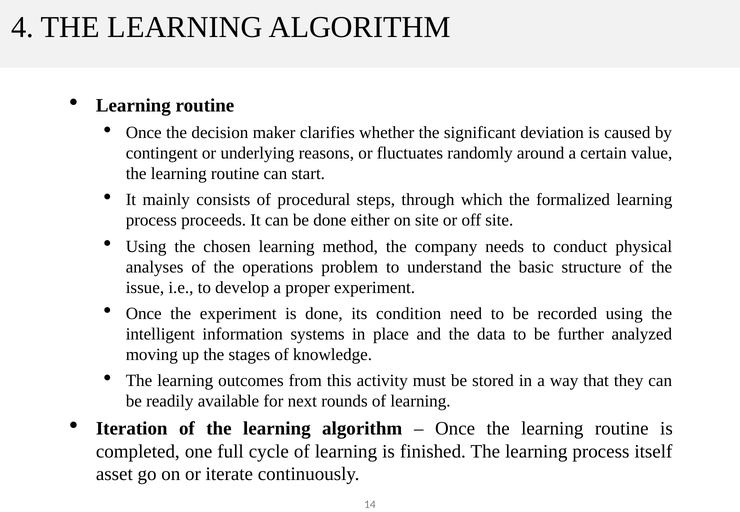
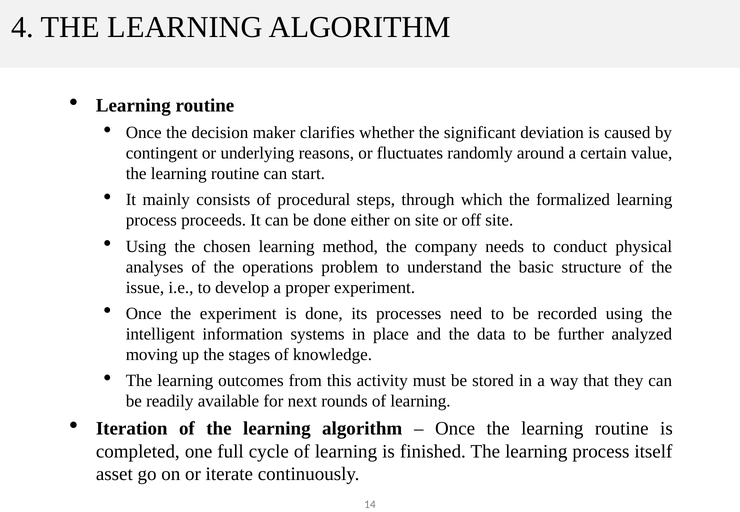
condition: condition -> processes
